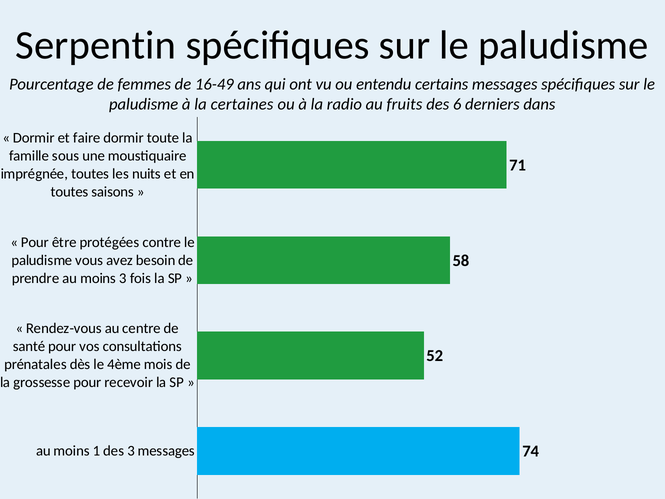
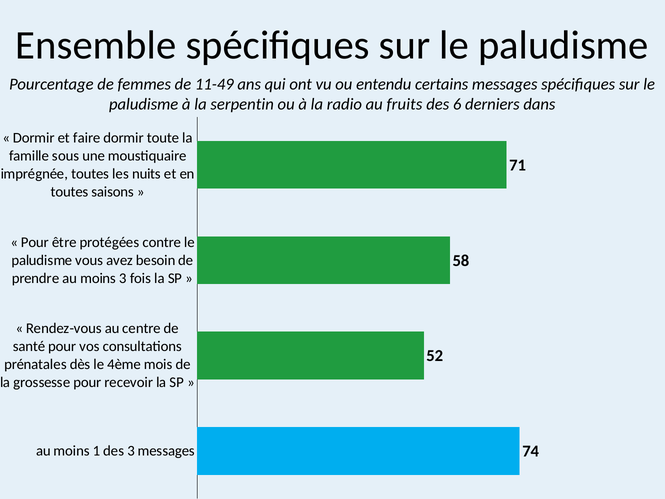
Serpentin: Serpentin -> Ensemble
16-49: 16-49 -> 11-49
certaines: certaines -> serpentin
